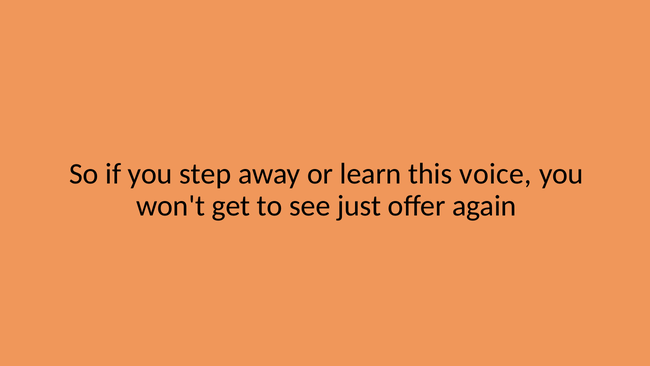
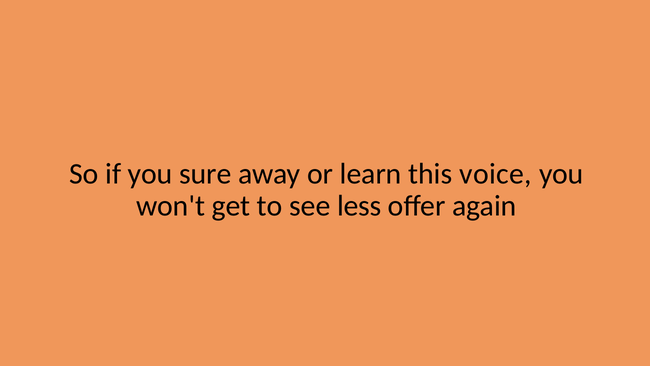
step: step -> sure
just: just -> less
